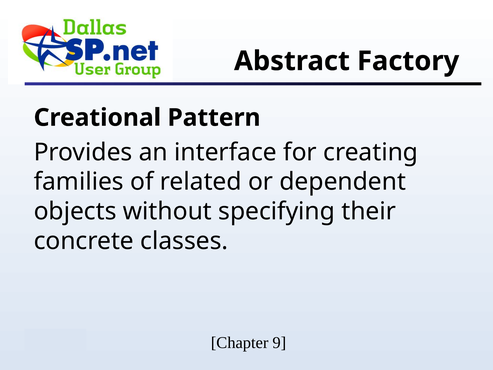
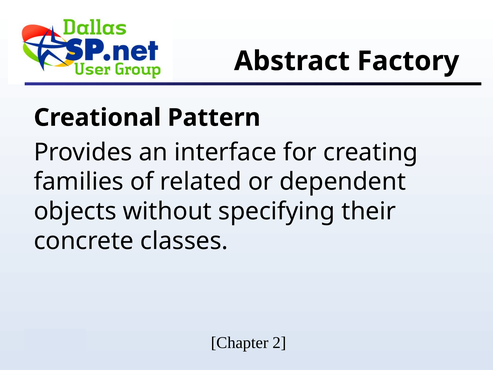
9: 9 -> 2
